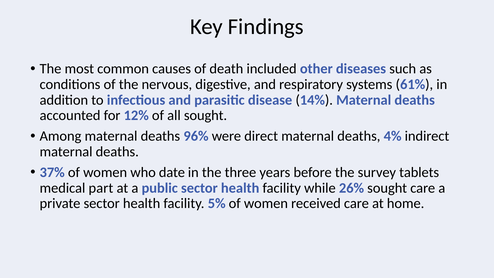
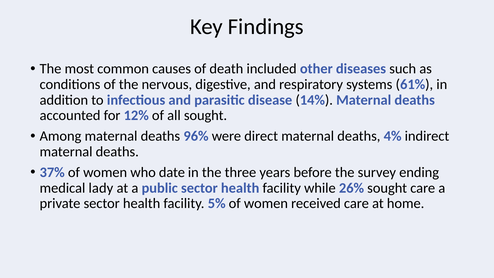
tablets: tablets -> ending
part: part -> lady
